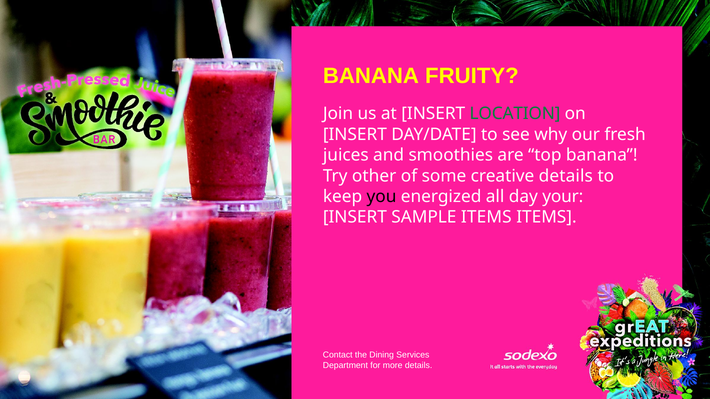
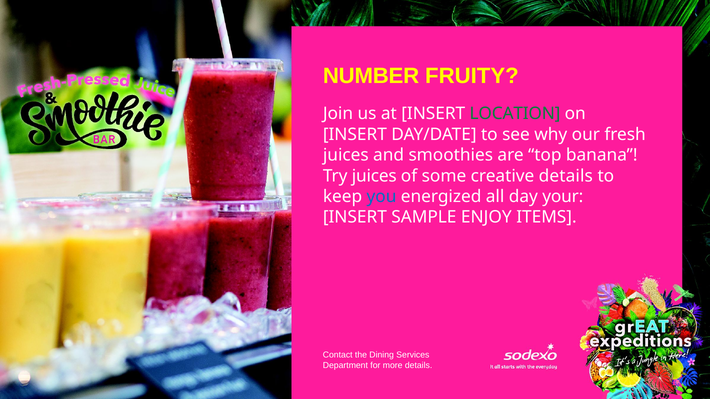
BANANA at (371, 76): BANANA -> NUMBER
Try other: other -> juices
you colour: black -> blue
SAMPLE ITEMS: ITEMS -> ENJOY
